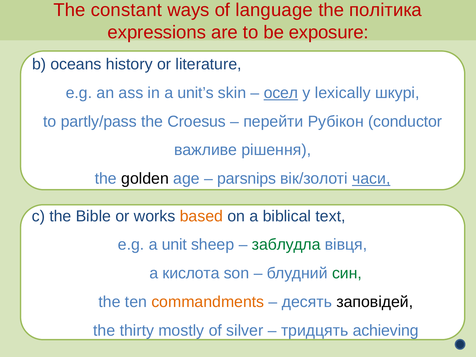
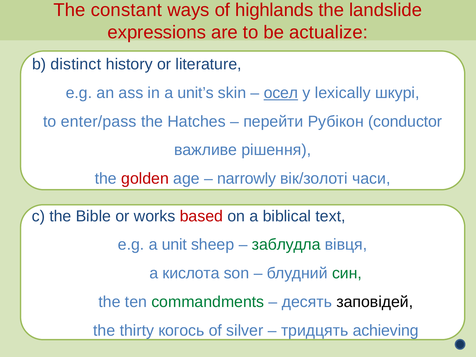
language: language -> highlands
політика: політика -> landslide
exposure: exposure -> actualize
oceans: oceans -> distinct
partly/pass: partly/pass -> enter/pass
Croesus: Croesus -> Hatches
golden colour: black -> red
parsnips: parsnips -> narrowly
часи underline: present -> none
based colour: orange -> red
commandments colour: orange -> green
mostly: mostly -> когось
